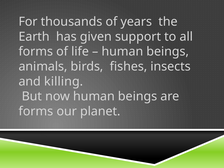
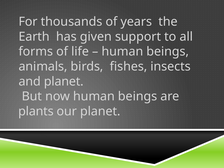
and killing: killing -> planet
forms at (36, 111): forms -> plants
